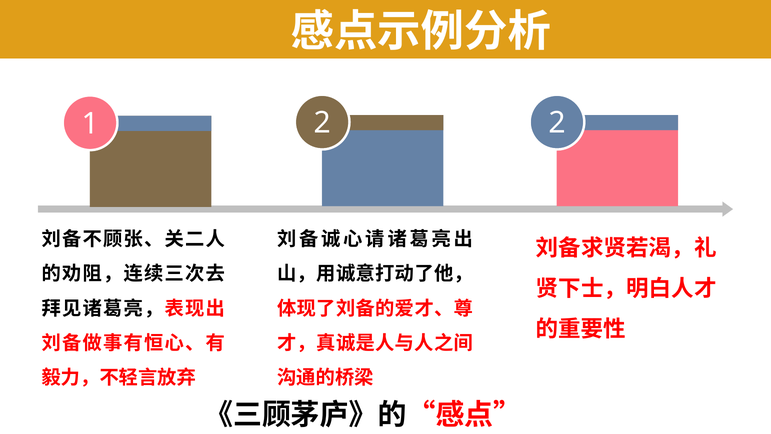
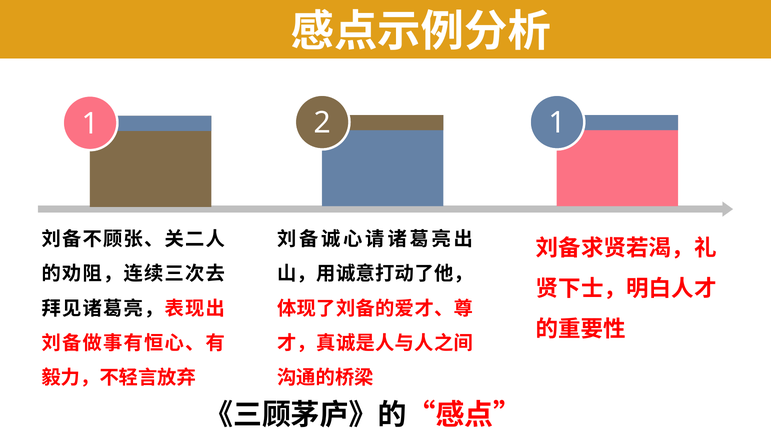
1 2: 2 -> 1
